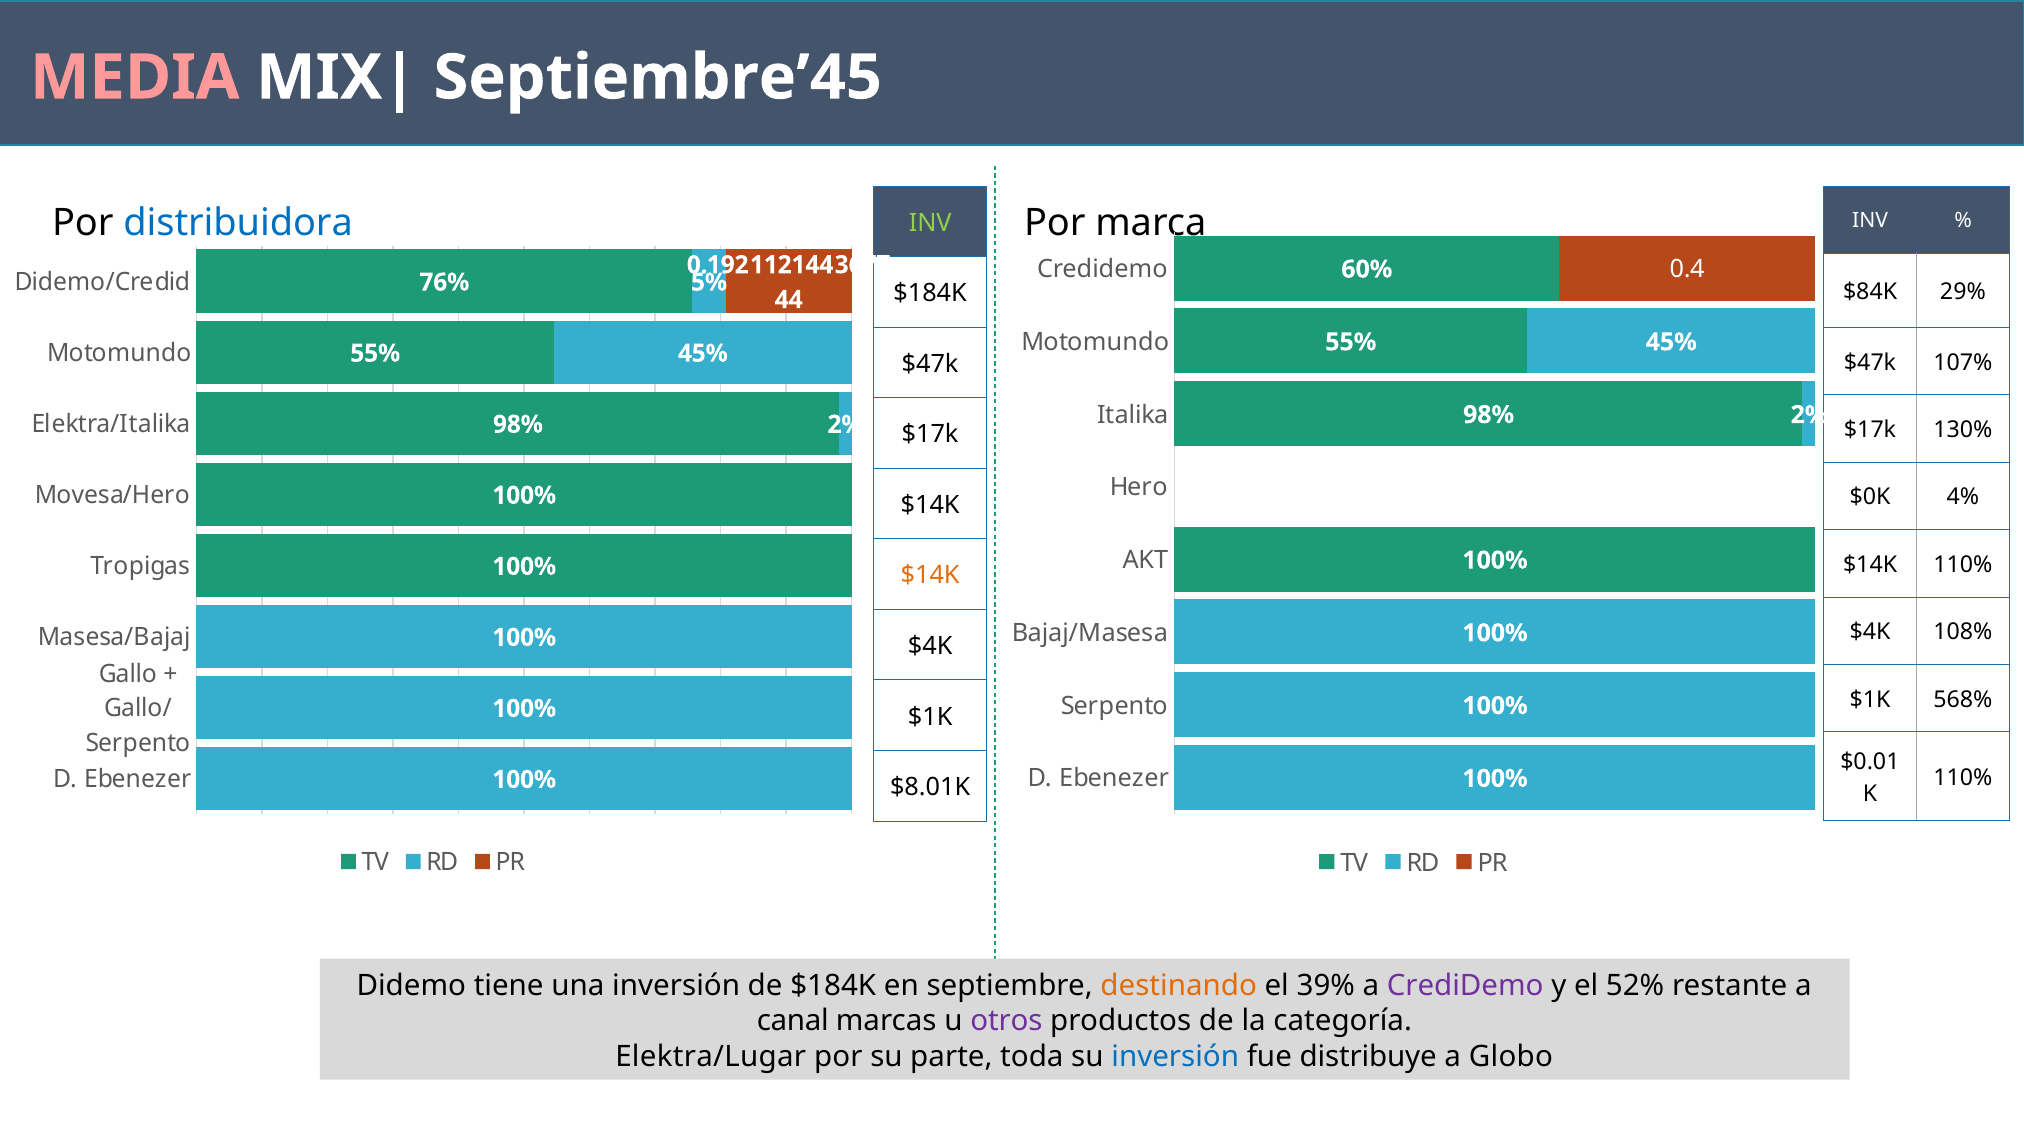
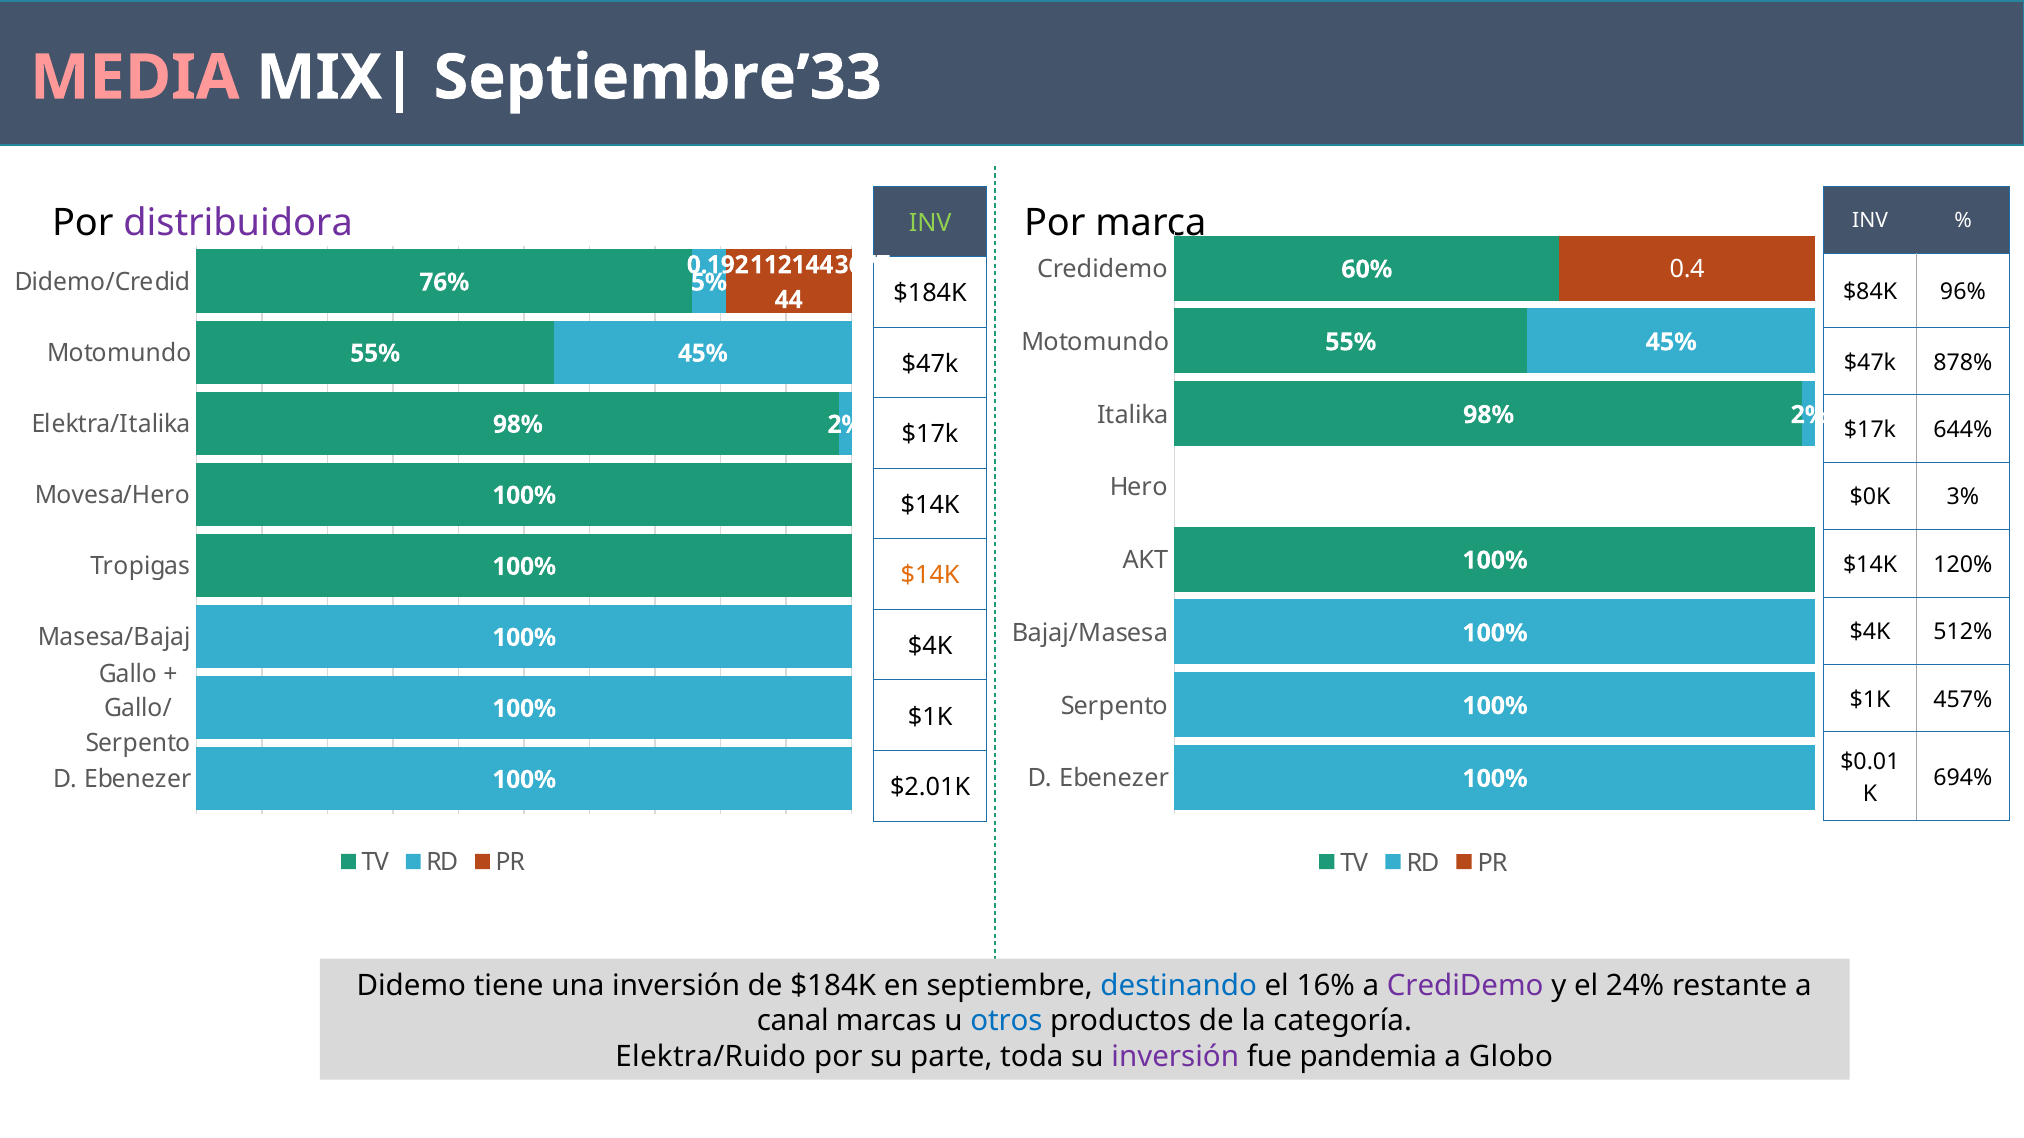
Septiembre’45: Septiembre’45 -> Septiembre’33
distribuidora colour: blue -> purple
29%: 29% -> 96%
107%: 107% -> 878%
130%: 130% -> 644%
4%: 4% -> 3%
$14K 110%: 110% -> 120%
108%: 108% -> 512%
568%: 568% -> 457%
110% at (1963, 778): 110% -> 694%
$8.01K: $8.01K -> $2.01K
destinando colour: orange -> blue
39%: 39% -> 16%
52%: 52% -> 24%
otros colour: purple -> blue
Elektra/Lugar: Elektra/Lugar -> Elektra/Ruido
inversión at (1175, 1057) colour: blue -> purple
distribuye: distribuye -> pandemia
